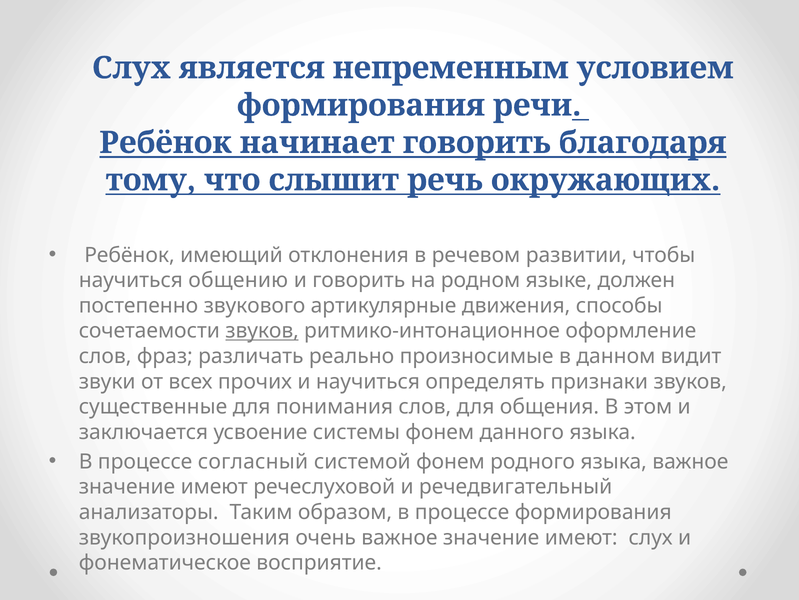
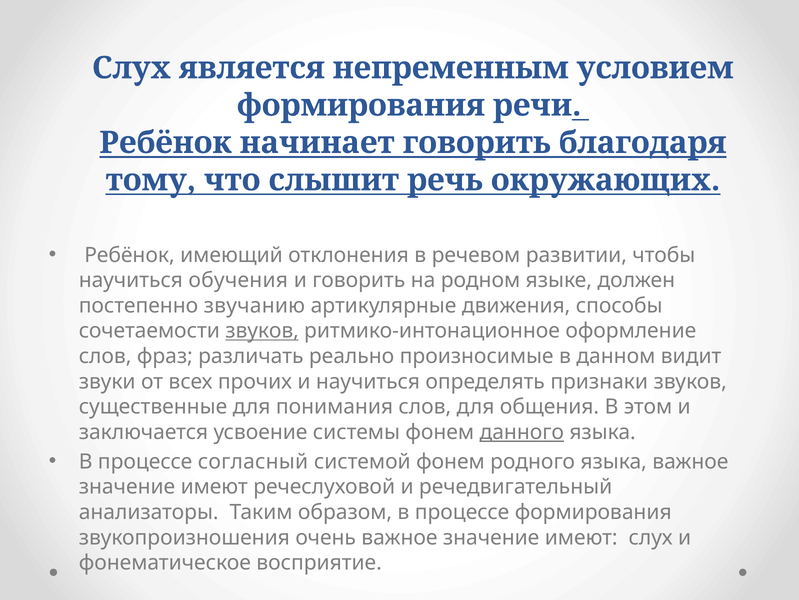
общению: общению -> обучения
звукового: звукового -> звучанию
данного underline: none -> present
